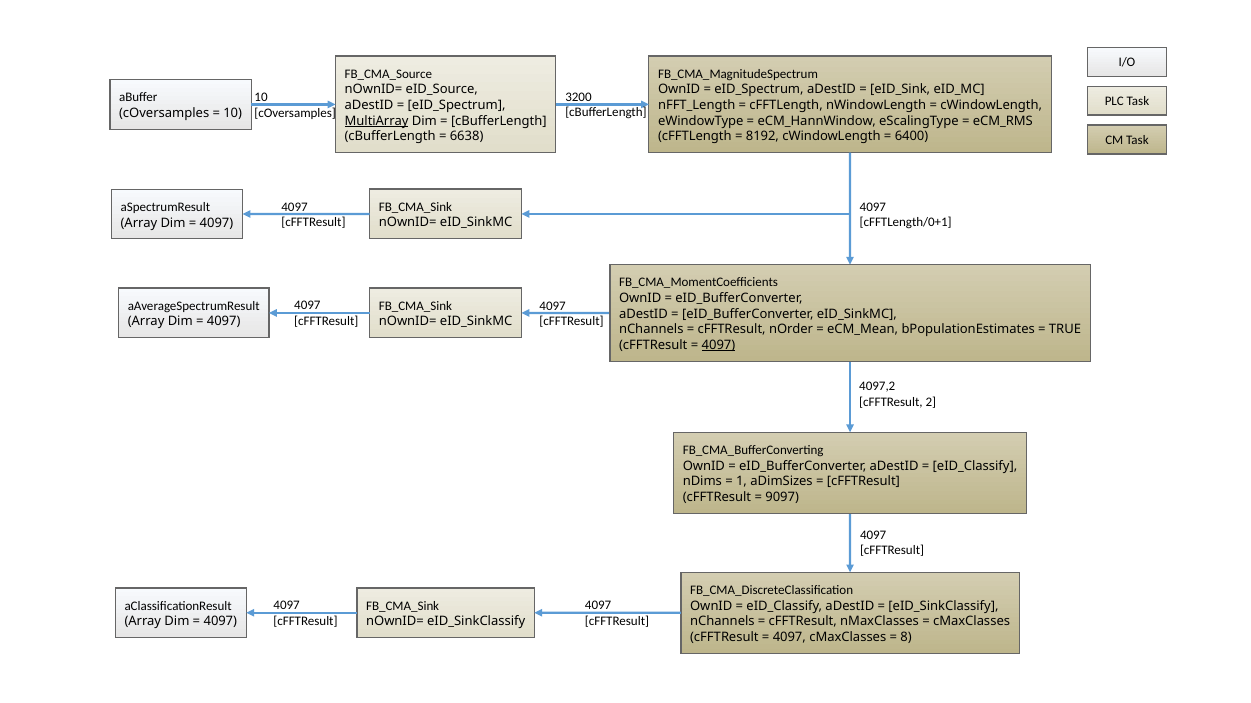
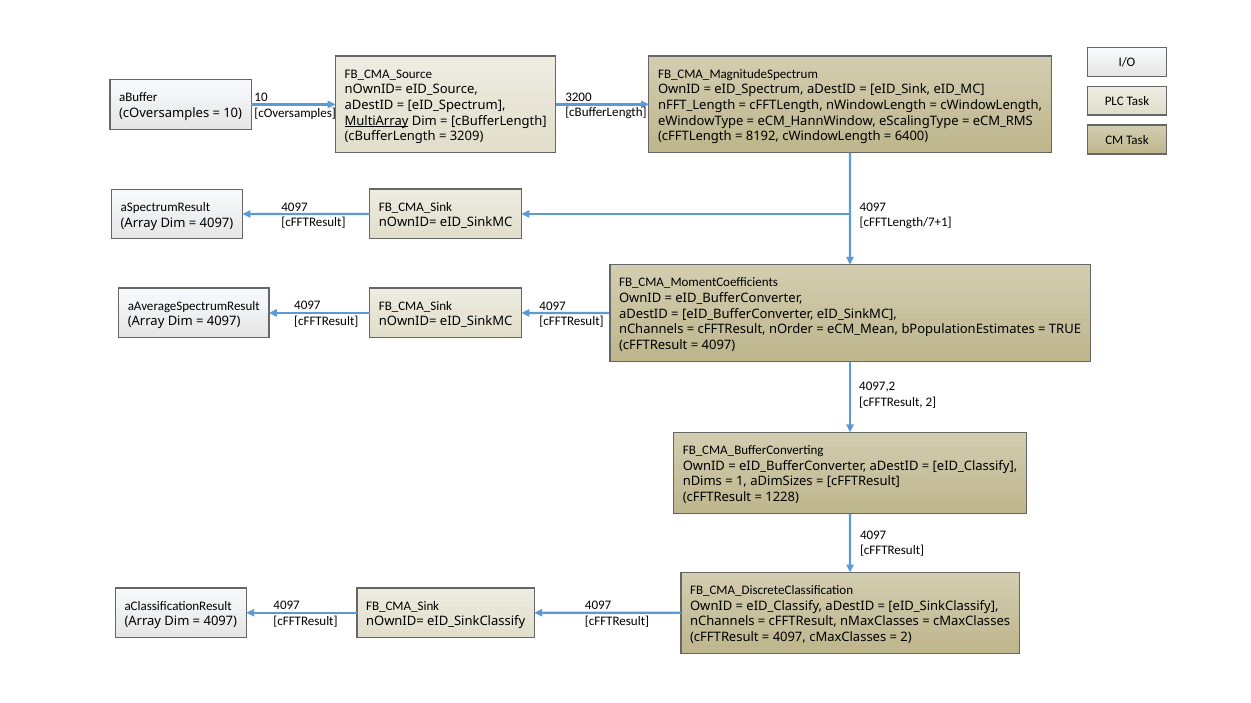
6638: 6638 -> 3209
cFFTLength/0+1: cFFTLength/0+1 -> cFFTLength/7+1
4097 at (718, 345) underline: present -> none
9097: 9097 -> 1228
8 at (906, 638): 8 -> 2
